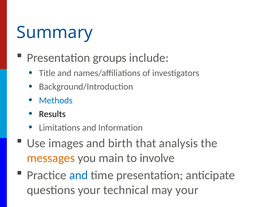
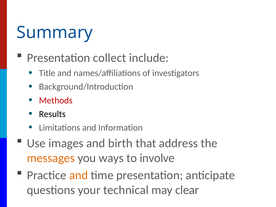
groups: groups -> collect
Methods colour: blue -> red
analysis: analysis -> address
main: main -> ways
and at (79, 175) colour: blue -> orange
may your: your -> clear
